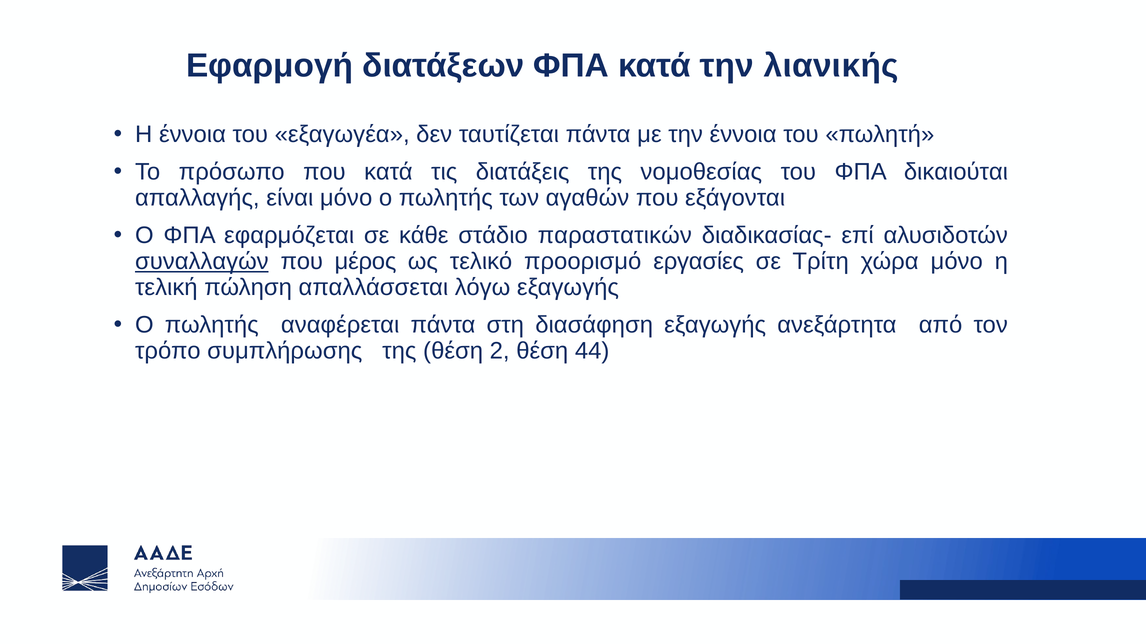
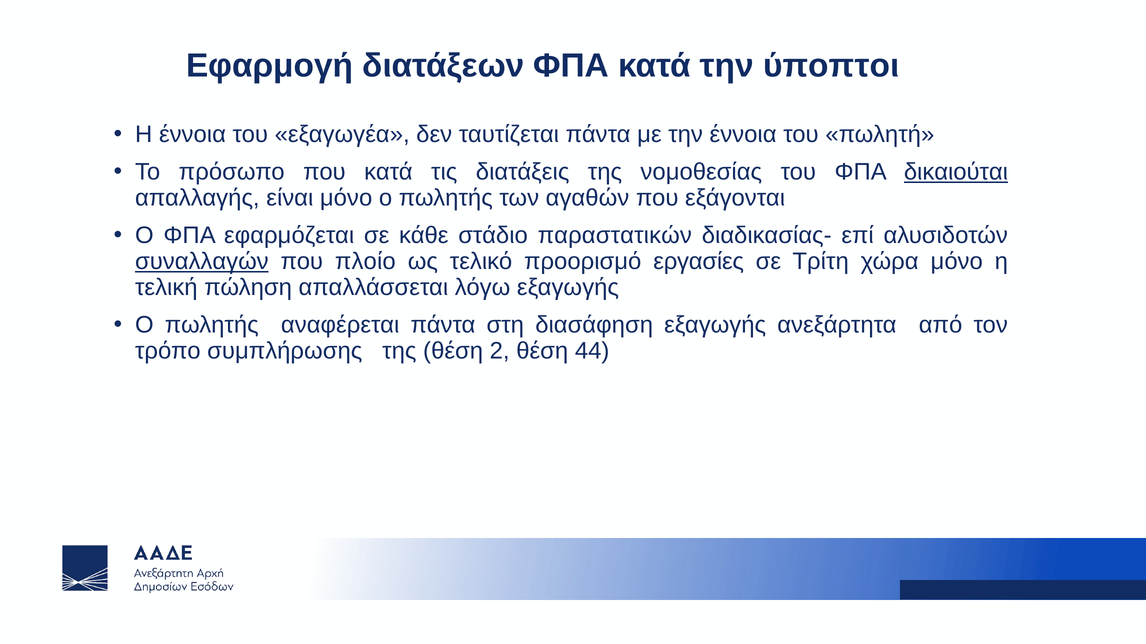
λιανικής: λιανικής -> ύποπτοι
δικαιούται underline: none -> present
μέρος: μέρος -> πλοίο
